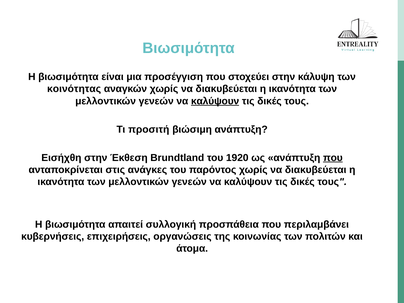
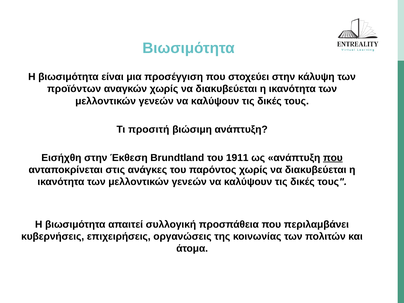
κοινότητας: κοινότητας -> προϊόντων
καλύψουν at (215, 101) underline: present -> none
1920: 1920 -> 1911
